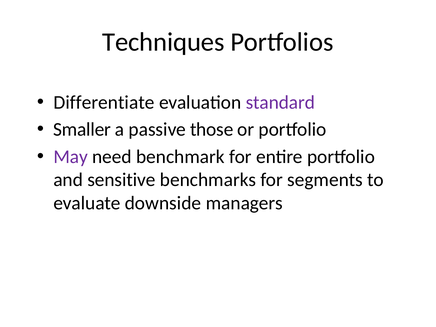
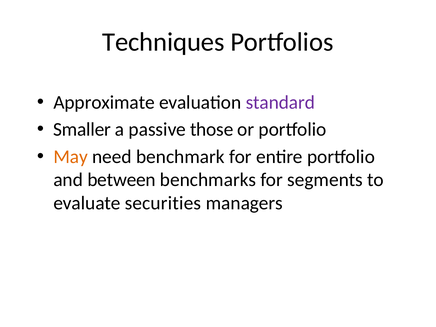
Differentiate: Differentiate -> Approximate
May colour: purple -> orange
sensitive: sensitive -> between
downside: downside -> securities
